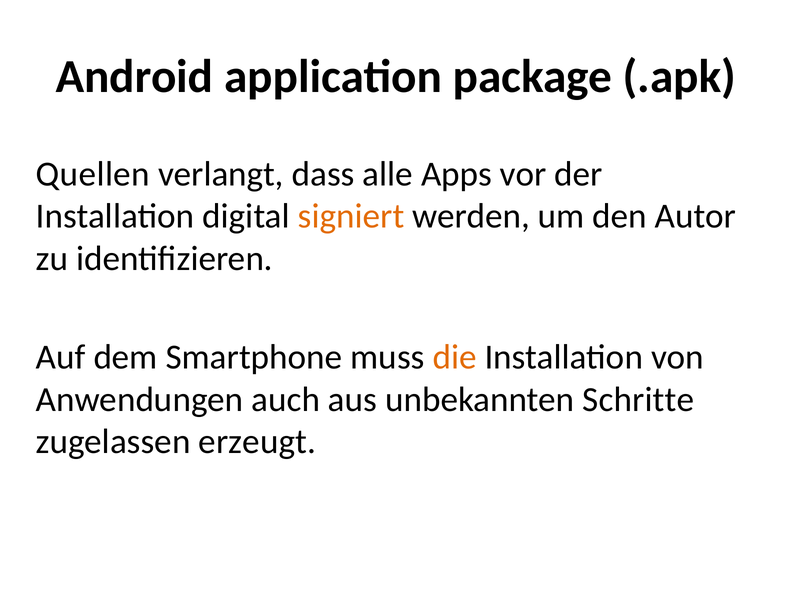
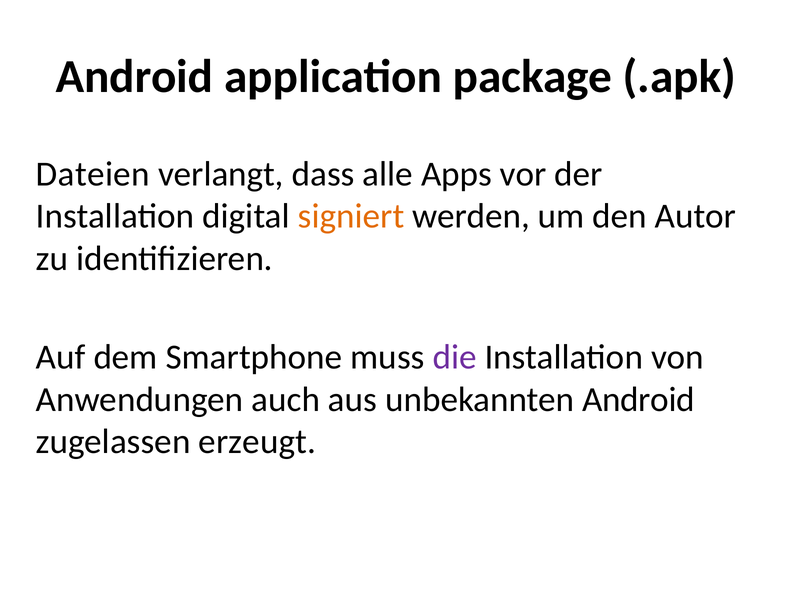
Quellen: Quellen -> Dateien
die colour: orange -> purple
unbekannten Schritte: Schritte -> Android
